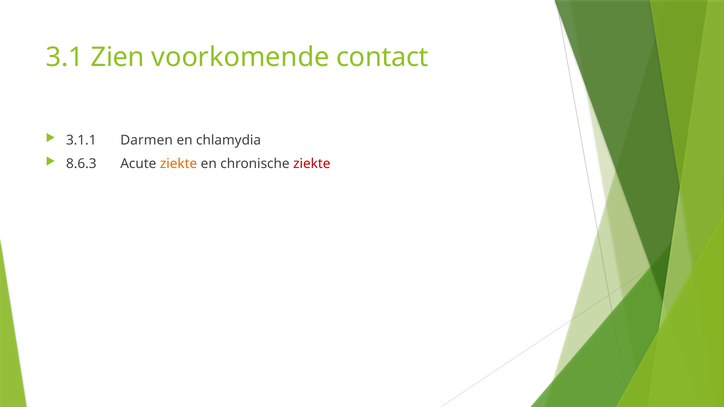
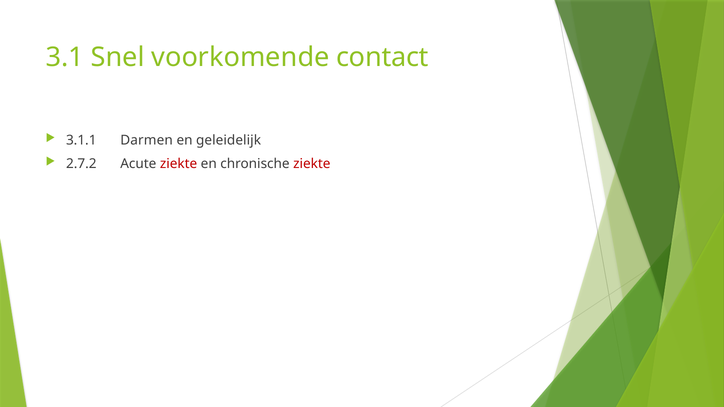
Zien: Zien -> Snel
chlamydia: chlamydia -> geleidelijk
8.6.3: 8.6.3 -> 2.7.2
ziekte at (179, 164) colour: orange -> red
